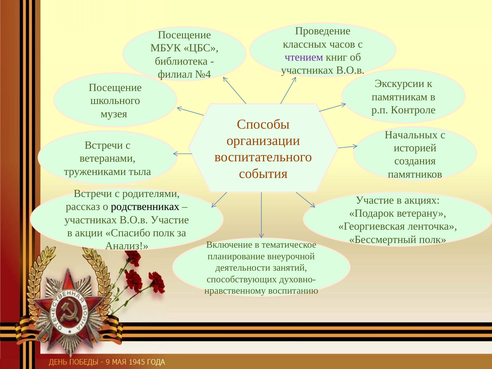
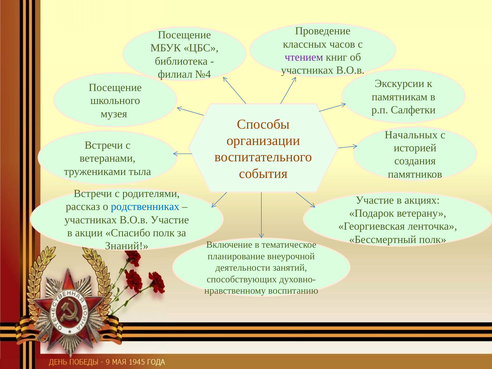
Контроле: Контроле -> Салфетки
родственниках colour: black -> blue
Анализ: Анализ -> Знаний
